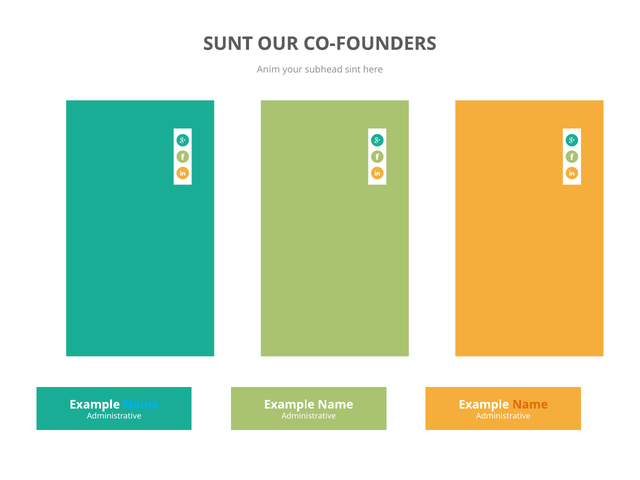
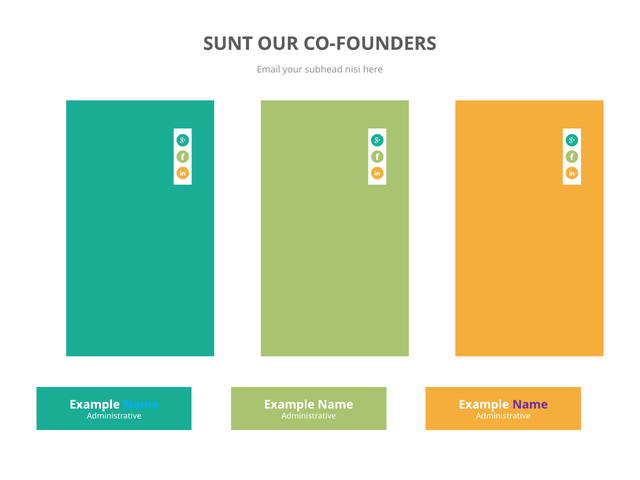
Anim: Anim -> Email
sint: sint -> nisi
Name at (530, 405) colour: orange -> purple
